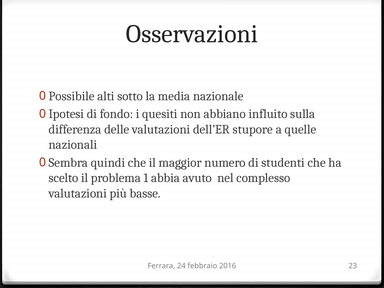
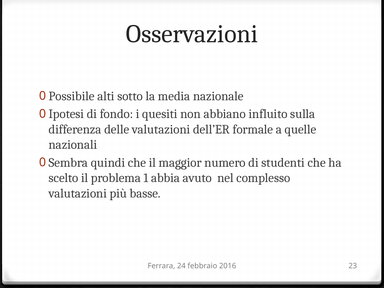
stupore: stupore -> formale
